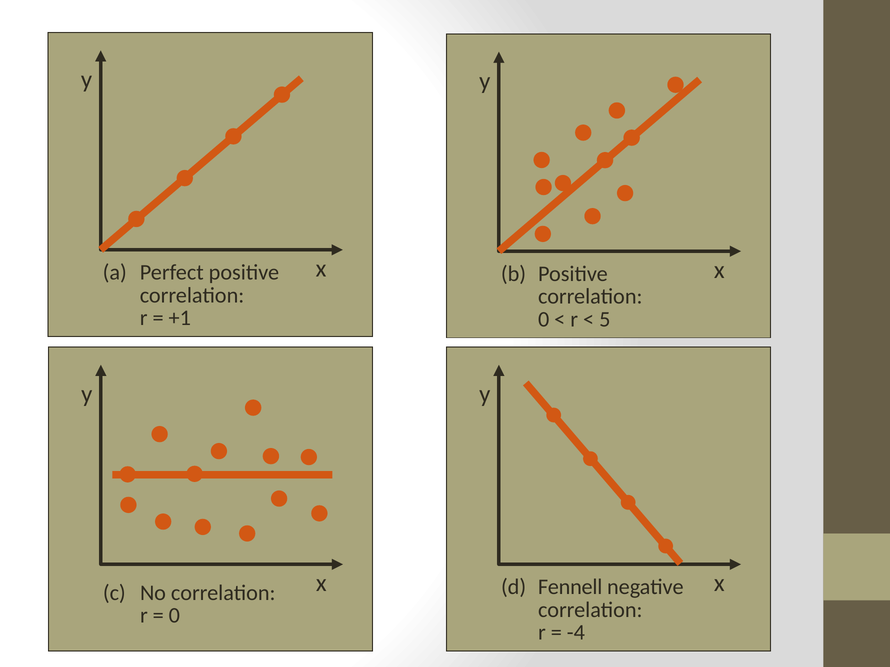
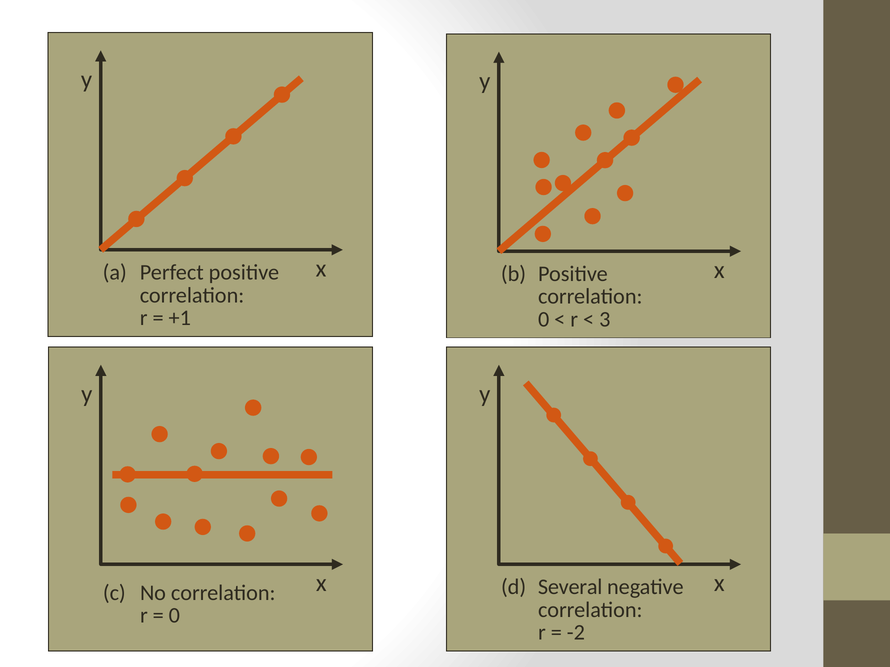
5: 5 -> 3
Fennell: Fennell -> Several
-4: -4 -> -2
